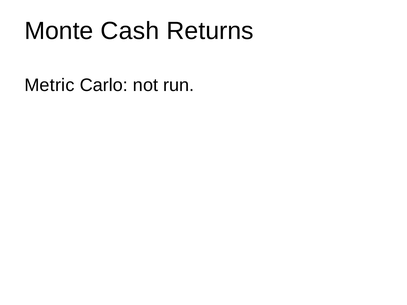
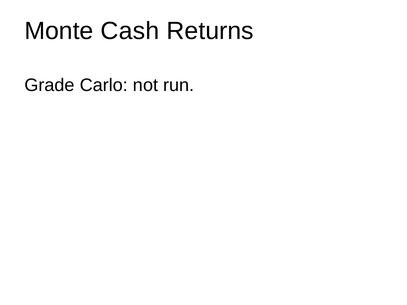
Metric: Metric -> Grade
